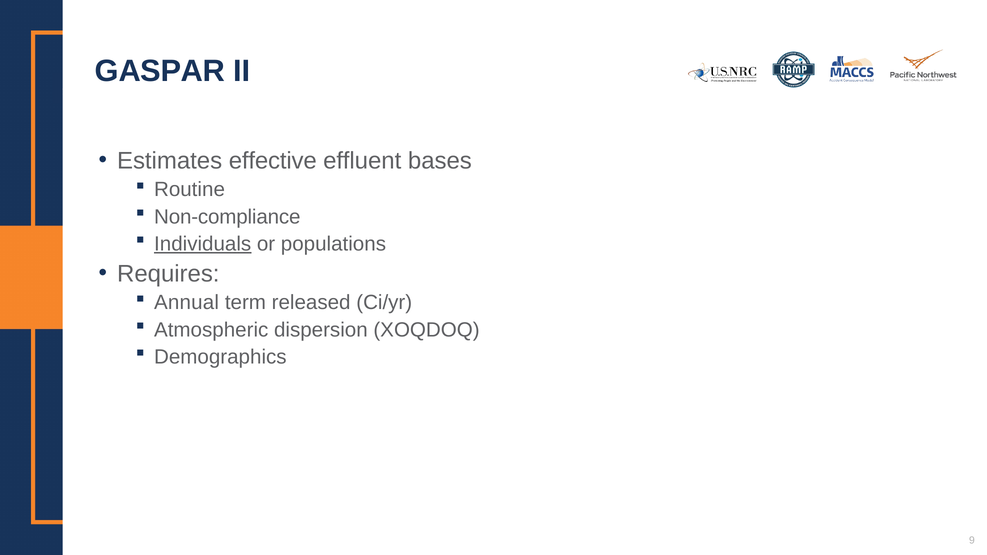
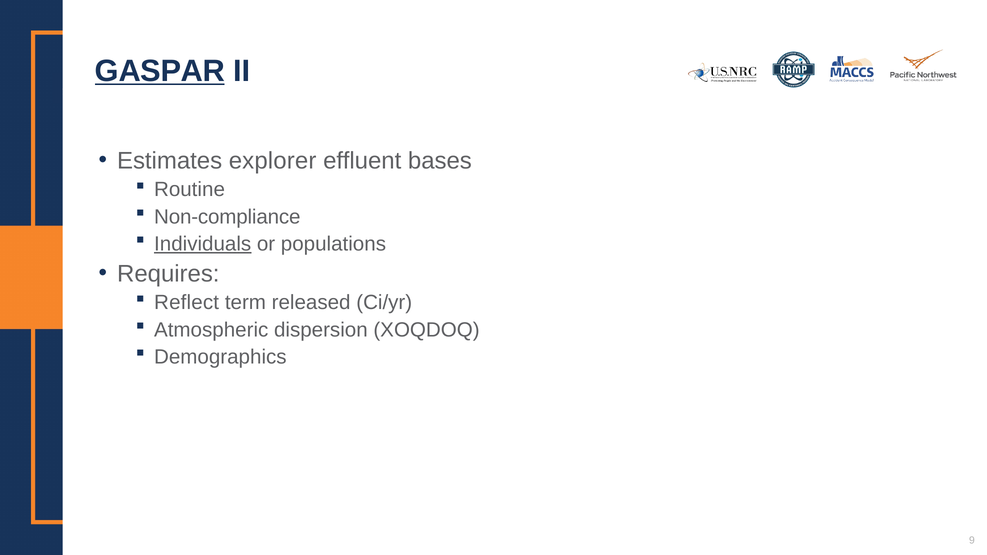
GASPAR underline: none -> present
effective: effective -> explorer
Annual: Annual -> Reflect
